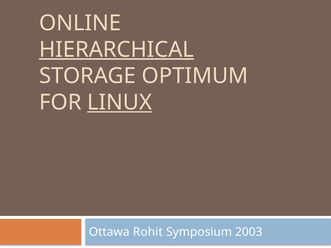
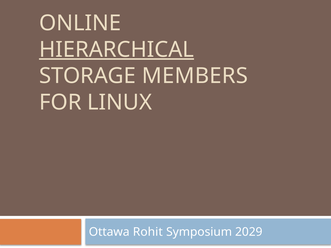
OPTIMUM: OPTIMUM -> MEMBERS
LINUX underline: present -> none
2003: 2003 -> 2029
